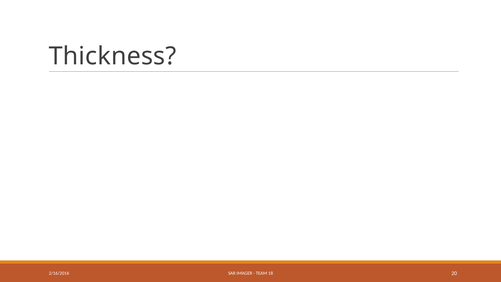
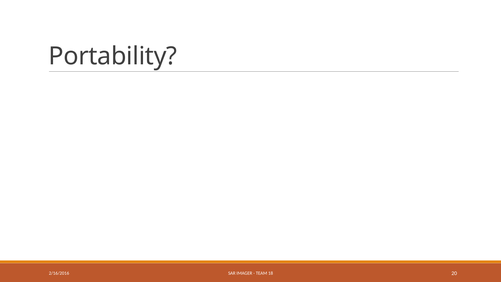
Thickness: Thickness -> Portability
